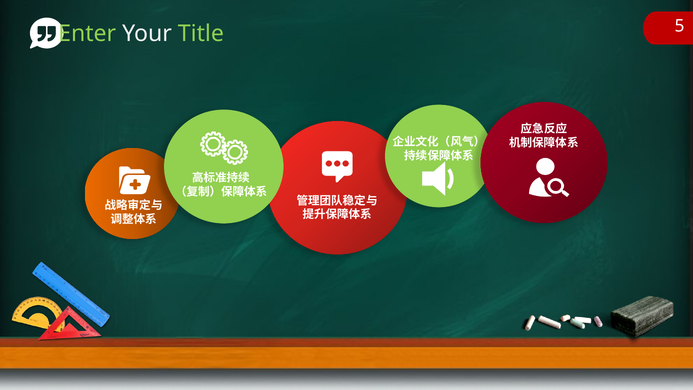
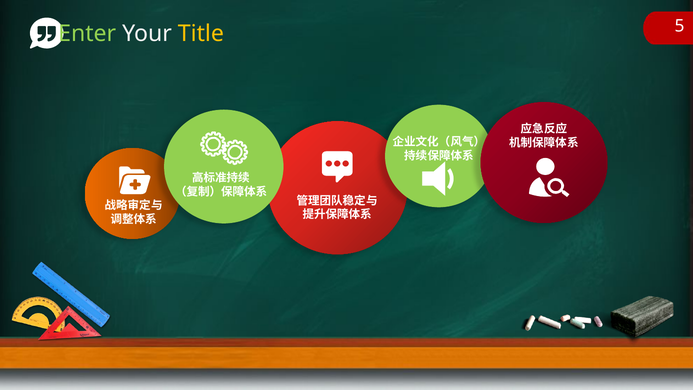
Title colour: light green -> yellow
